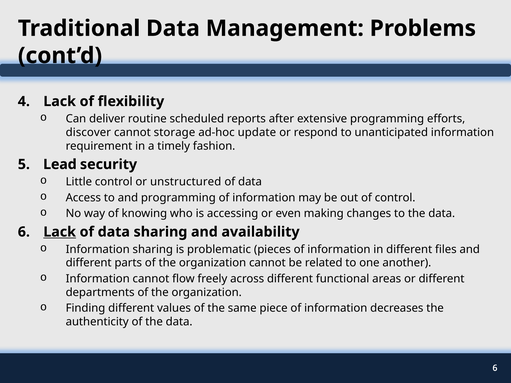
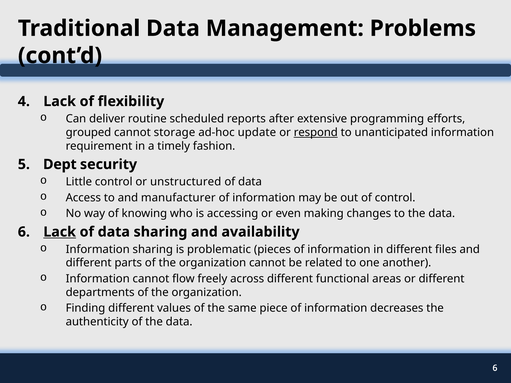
discover: discover -> grouped
respond underline: none -> present
Lead: Lead -> Dept
and programming: programming -> manufacturer
